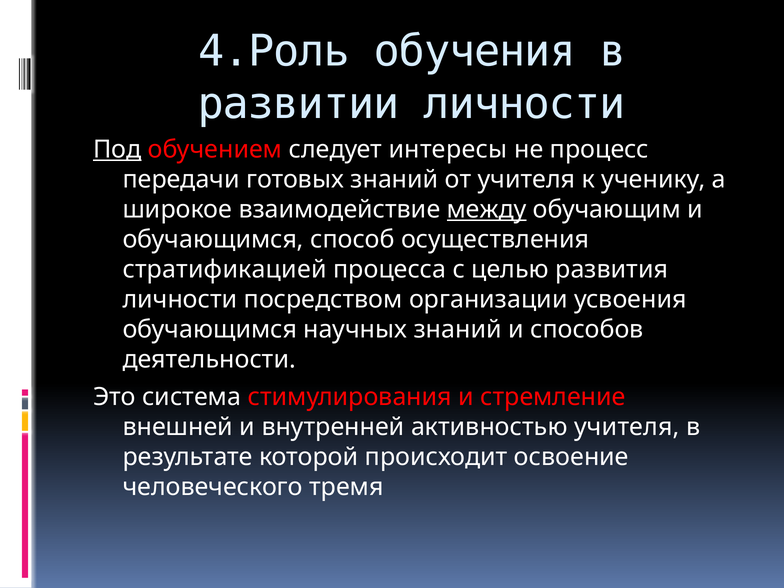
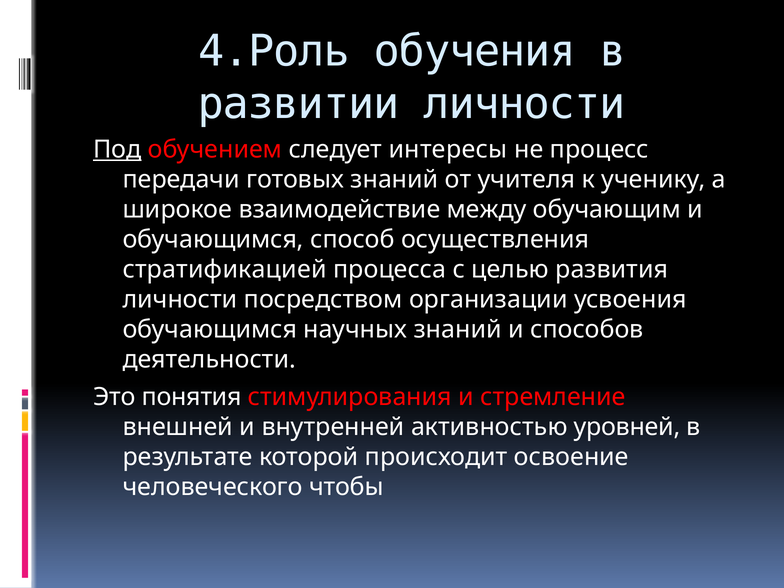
между underline: present -> none
система: система -> понятия
активностью учителя: учителя -> уровней
тремя: тремя -> чтобы
